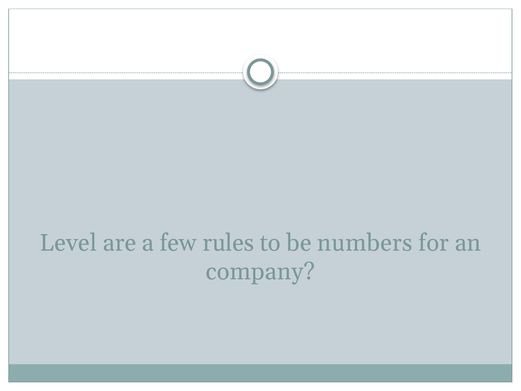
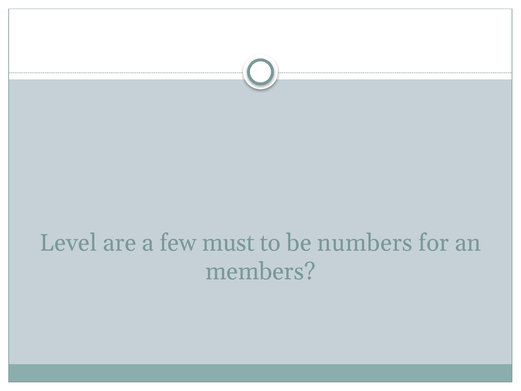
rules: rules -> must
company: company -> members
